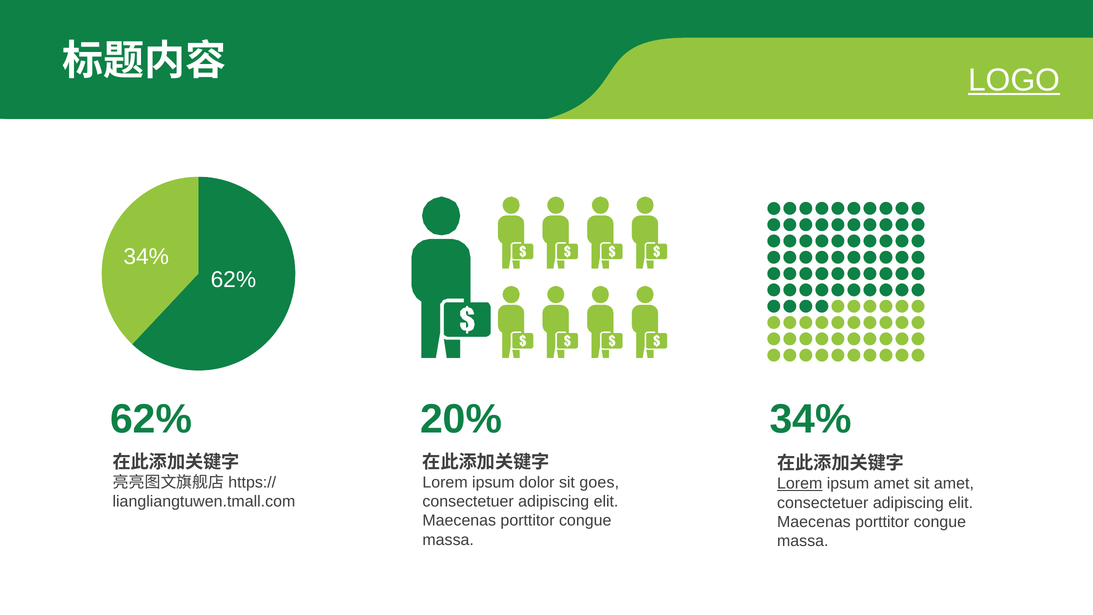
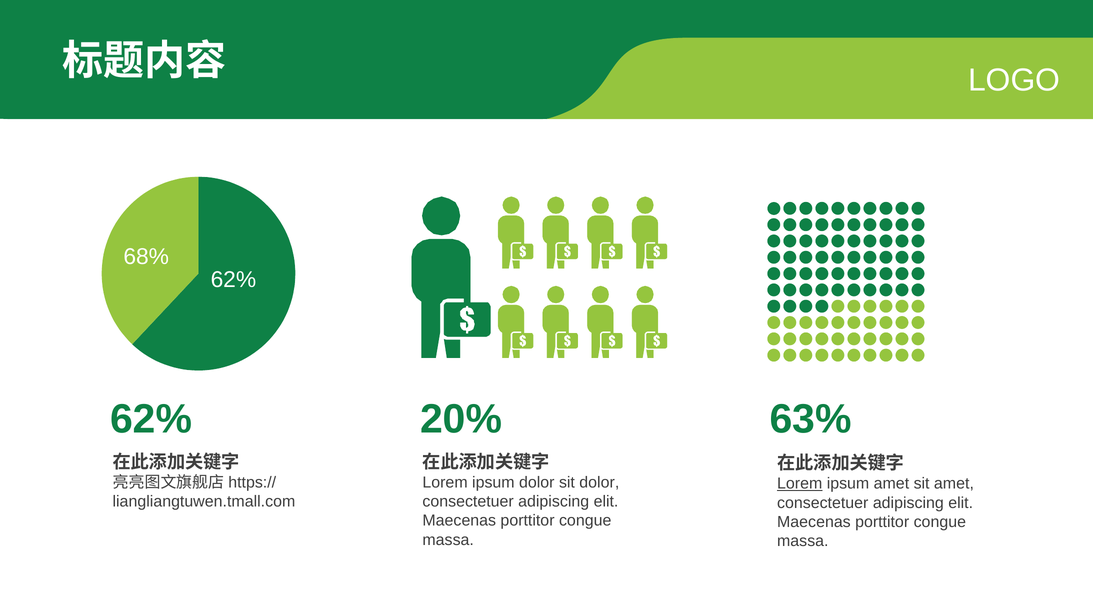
LOGO underline: present -> none
34% at (146, 257): 34% -> 68%
20% 34%: 34% -> 63%
sit goes: goes -> dolor
